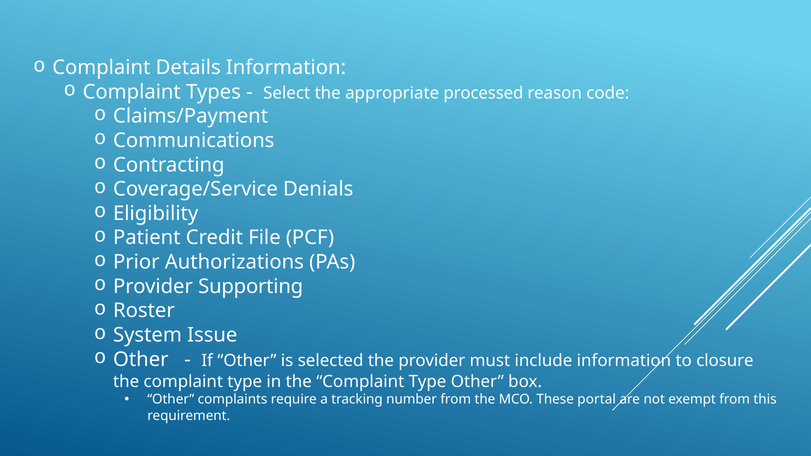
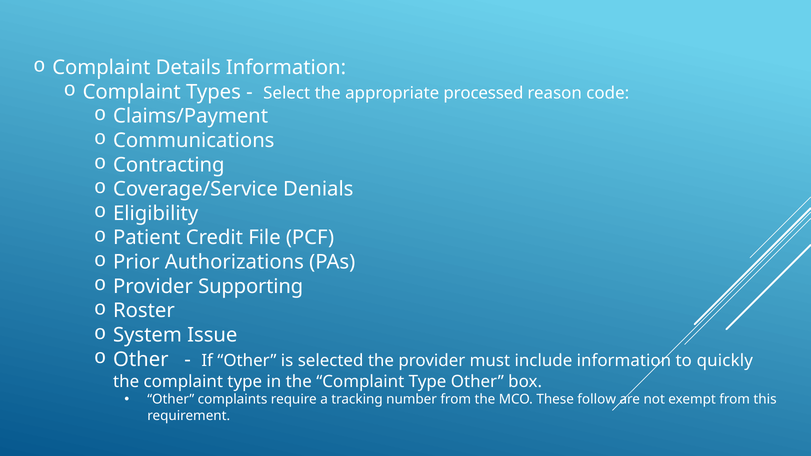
closure: closure -> quickly
portal: portal -> follow
